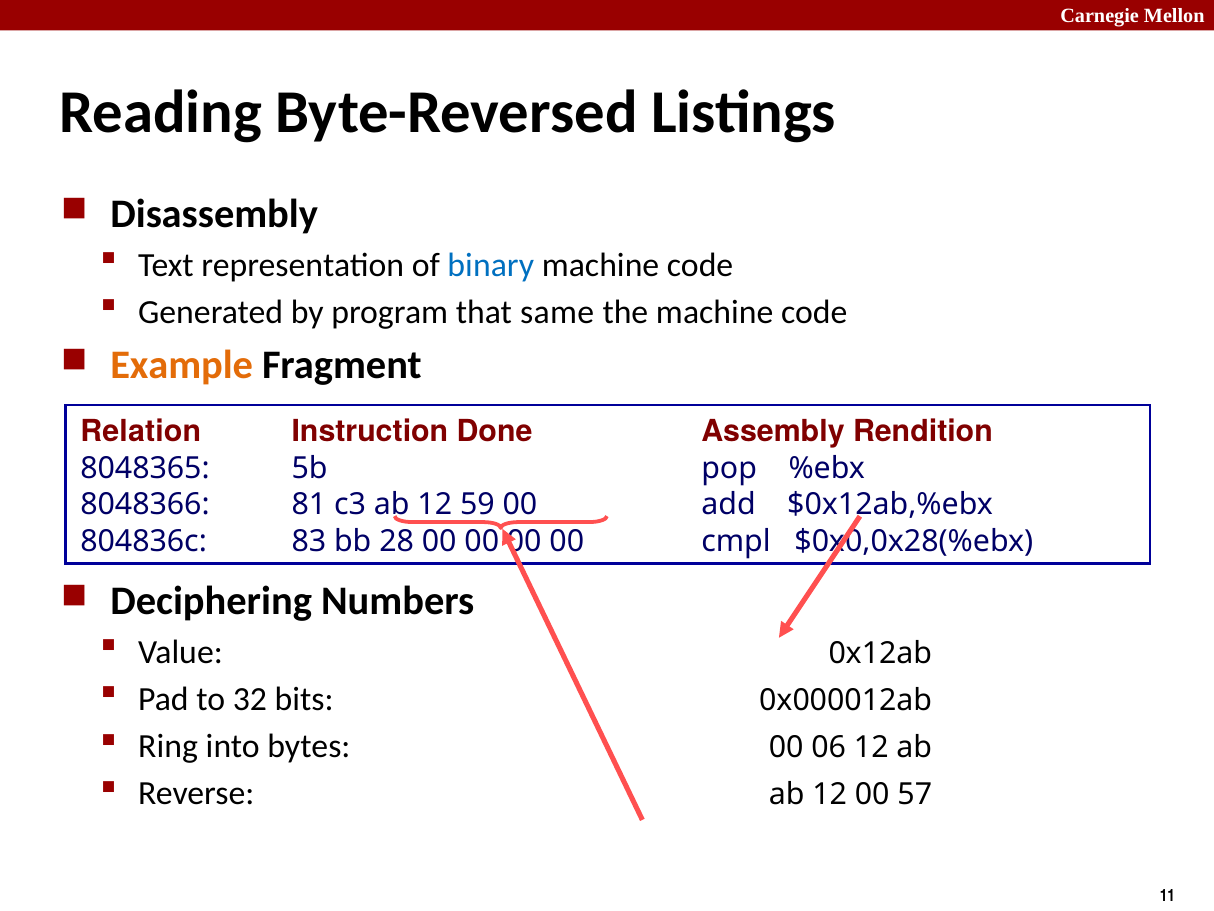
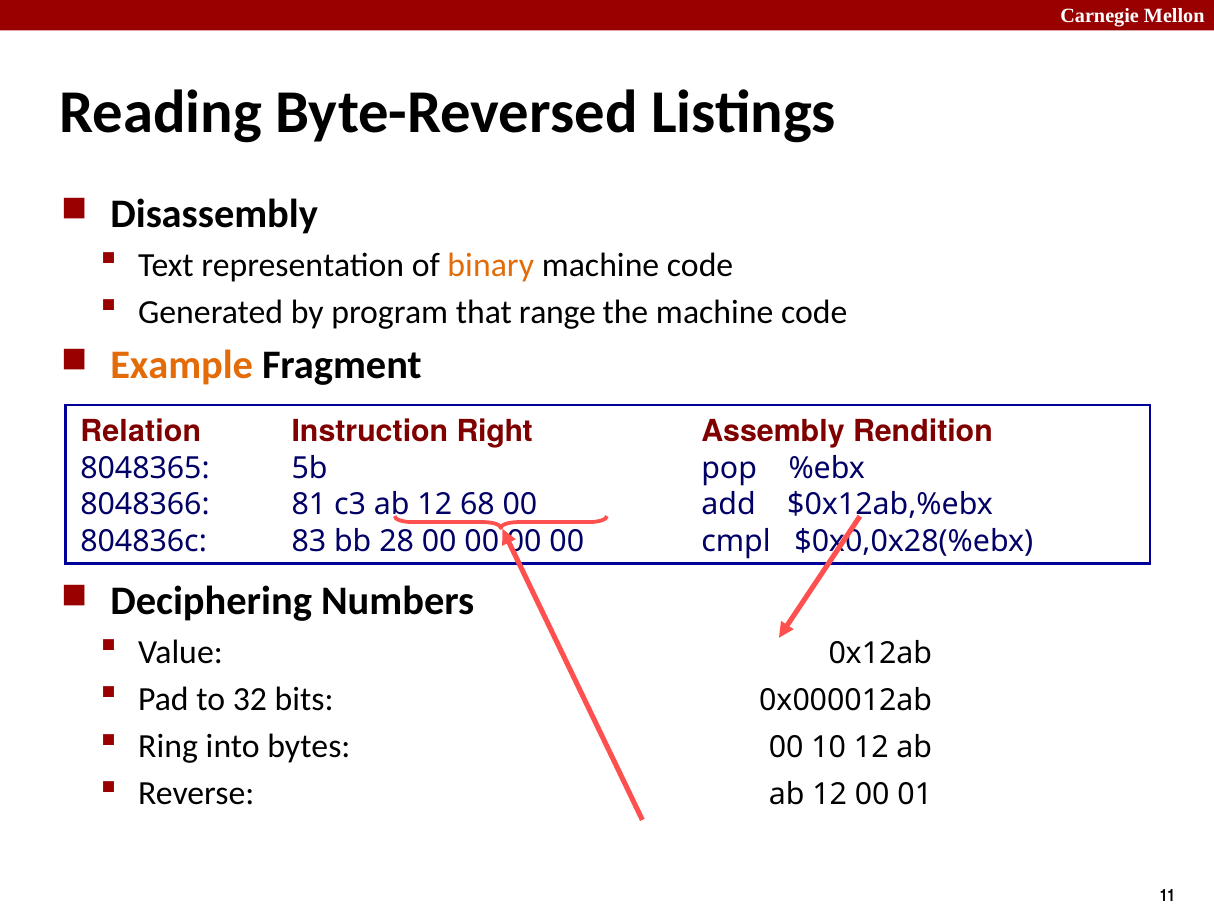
binary colour: blue -> orange
same: same -> range
Done: Done -> Right
59: 59 -> 68
06: 06 -> 10
57: 57 -> 01
